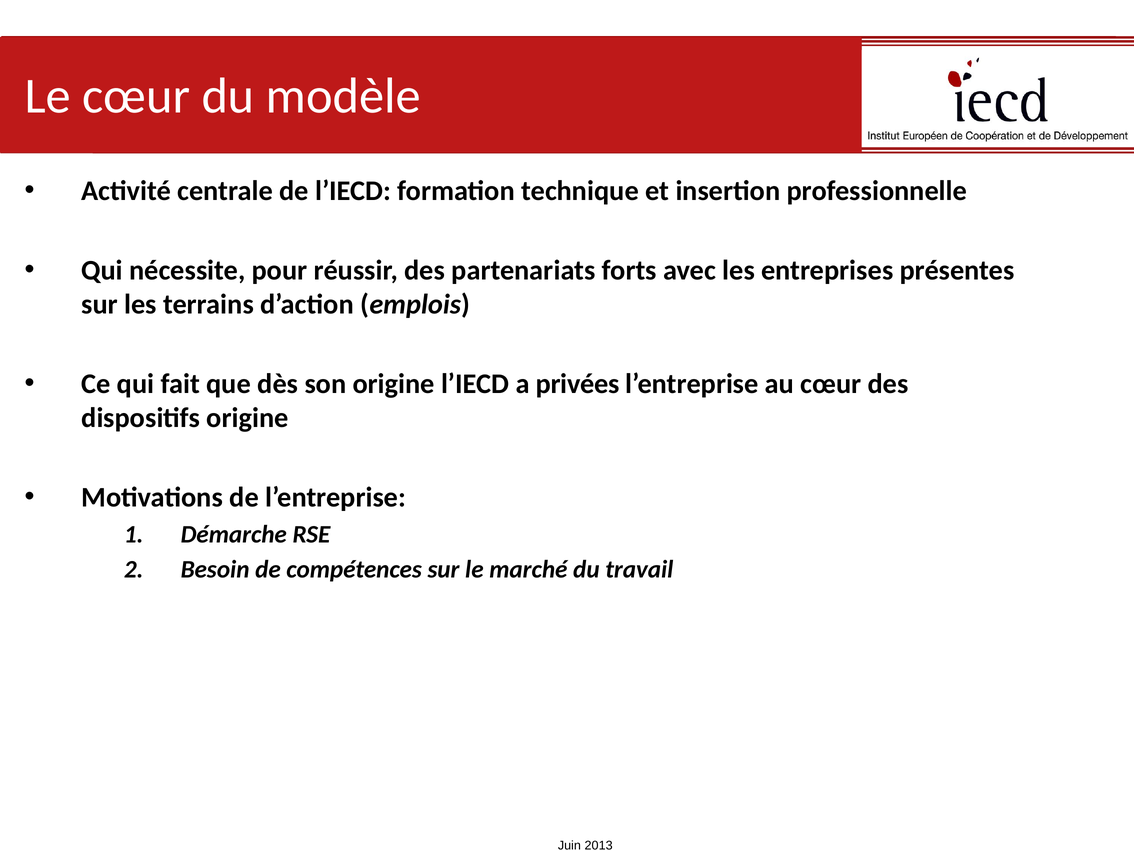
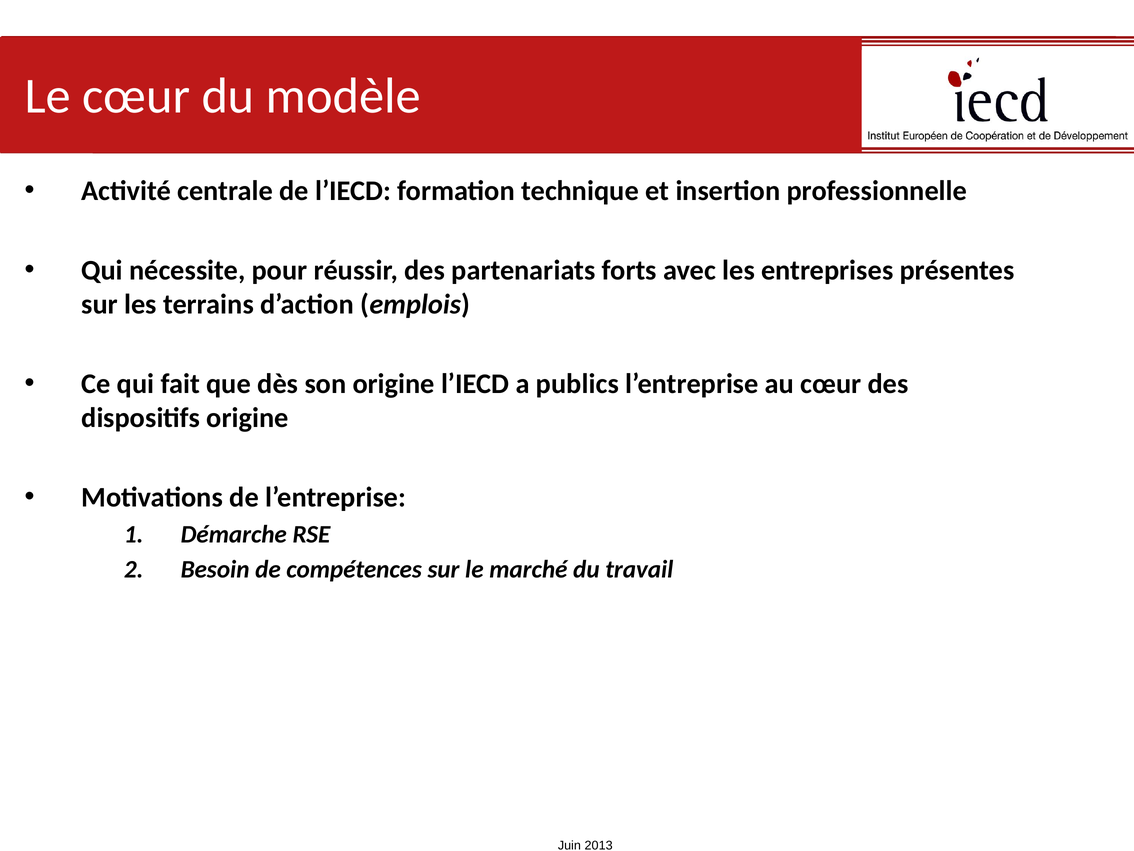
privées: privées -> publics
